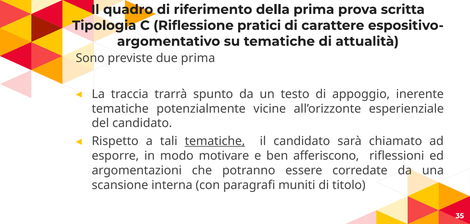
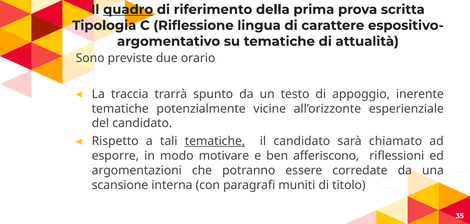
quadro underline: none -> present
pratici: pratici -> lingua
due prima: prima -> orario
